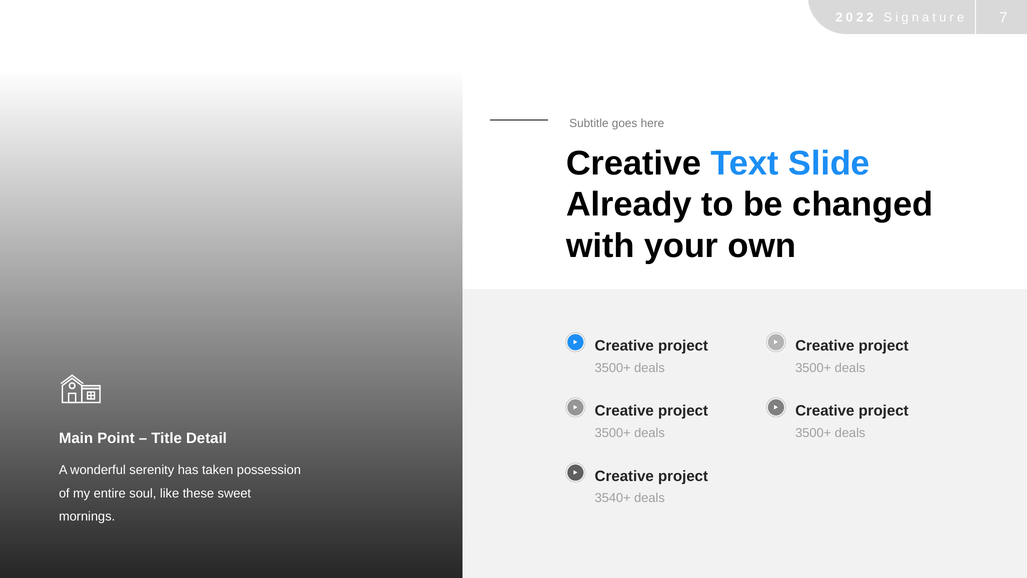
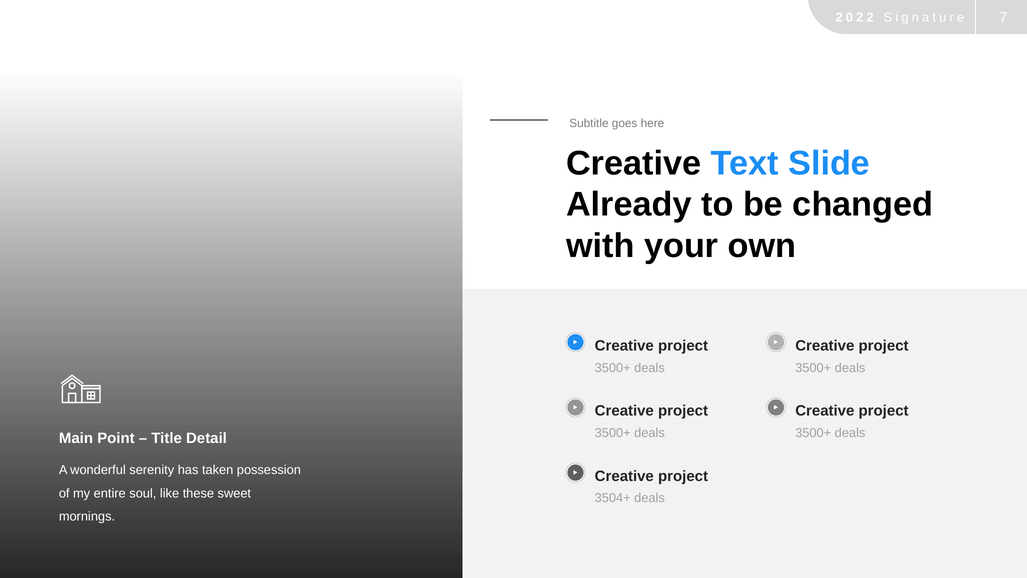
3540+: 3540+ -> 3504+
